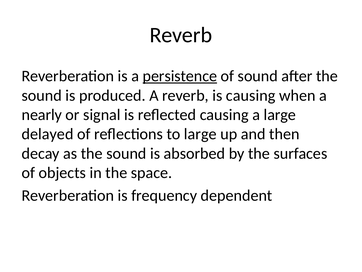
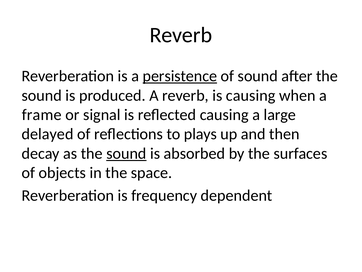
nearly: nearly -> frame
to large: large -> plays
sound at (126, 153) underline: none -> present
